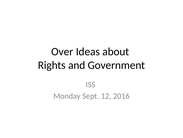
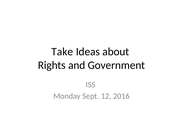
Over: Over -> Take
